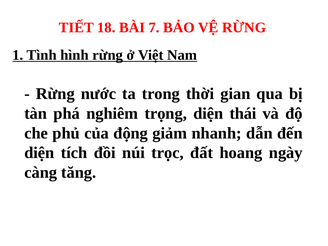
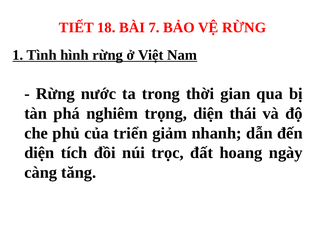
động: động -> triển
